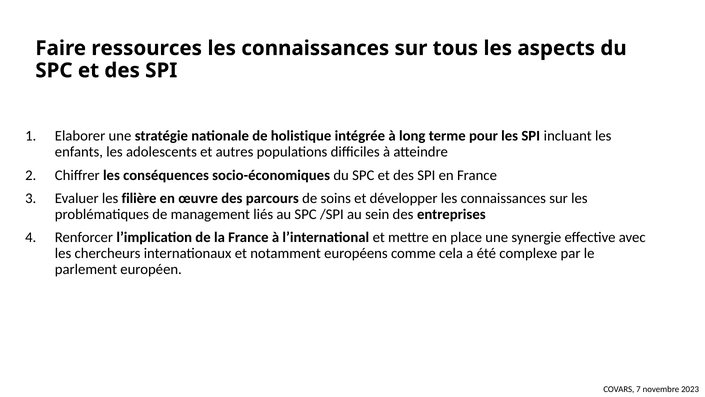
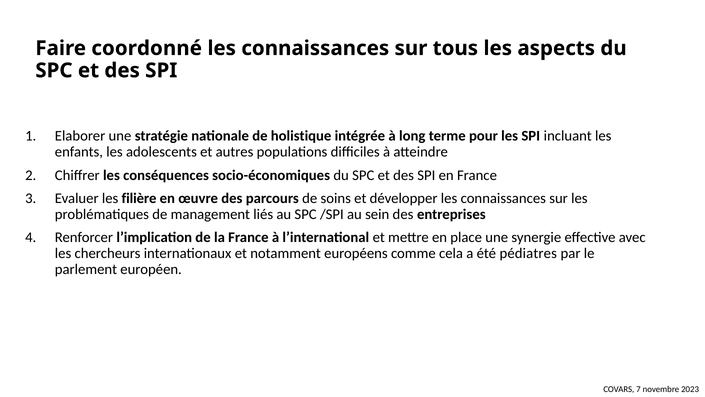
ressources: ressources -> coordonné
complexe: complexe -> pédiatres
